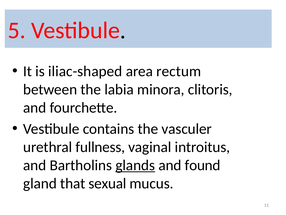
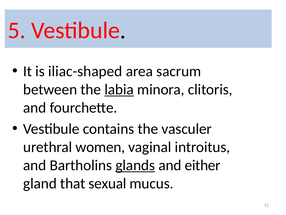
rectum: rectum -> sacrum
labia underline: none -> present
fullness: fullness -> women
found: found -> either
